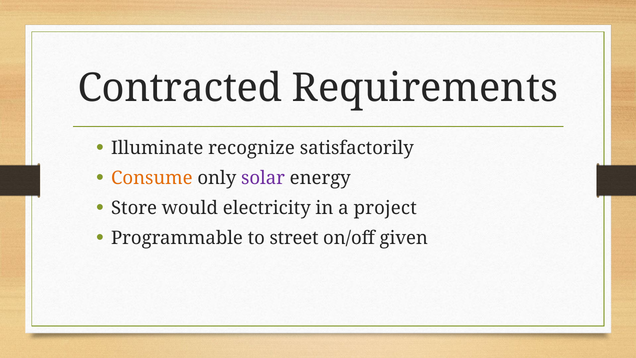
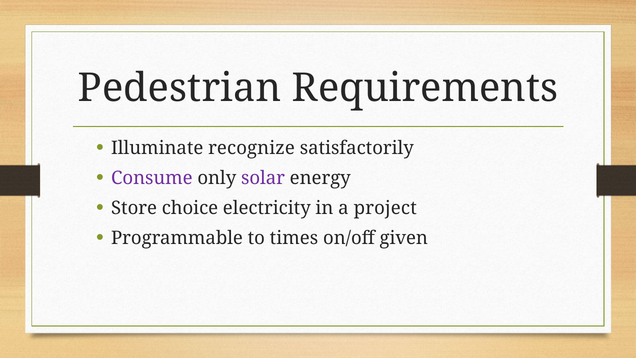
Contracted: Contracted -> Pedestrian
Consume colour: orange -> purple
would: would -> choice
street: street -> times
